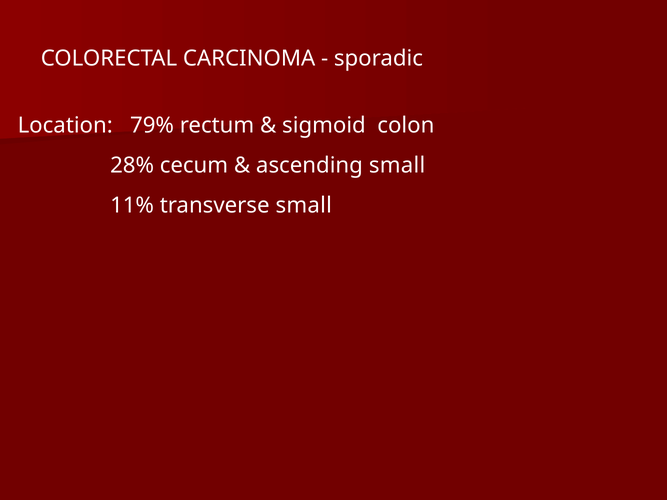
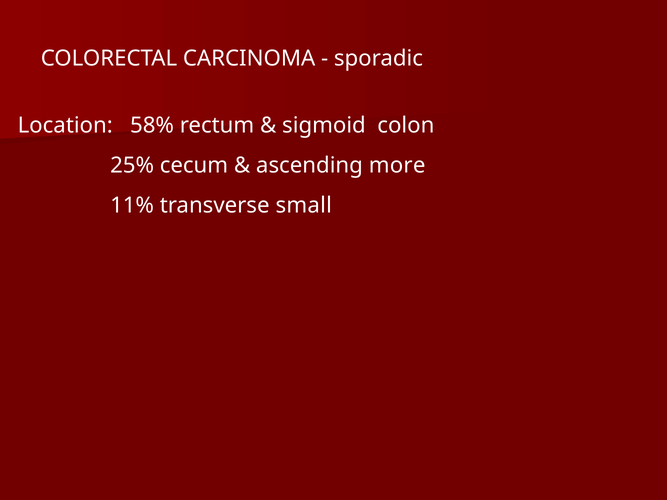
79%: 79% -> 58%
28%: 28% -> 25%
ascending small: small -> more
